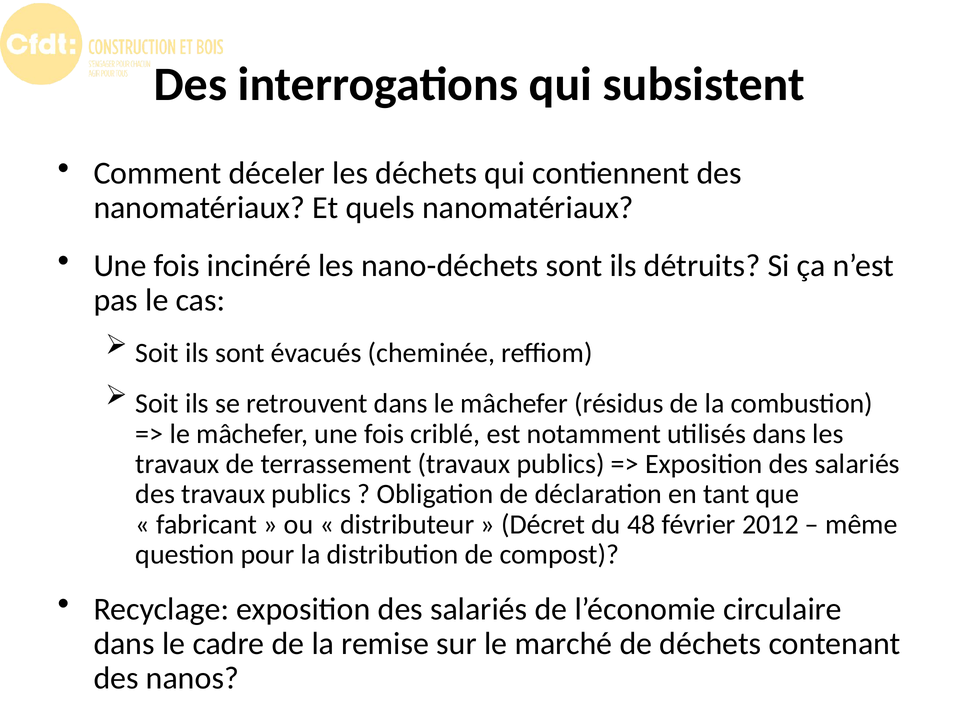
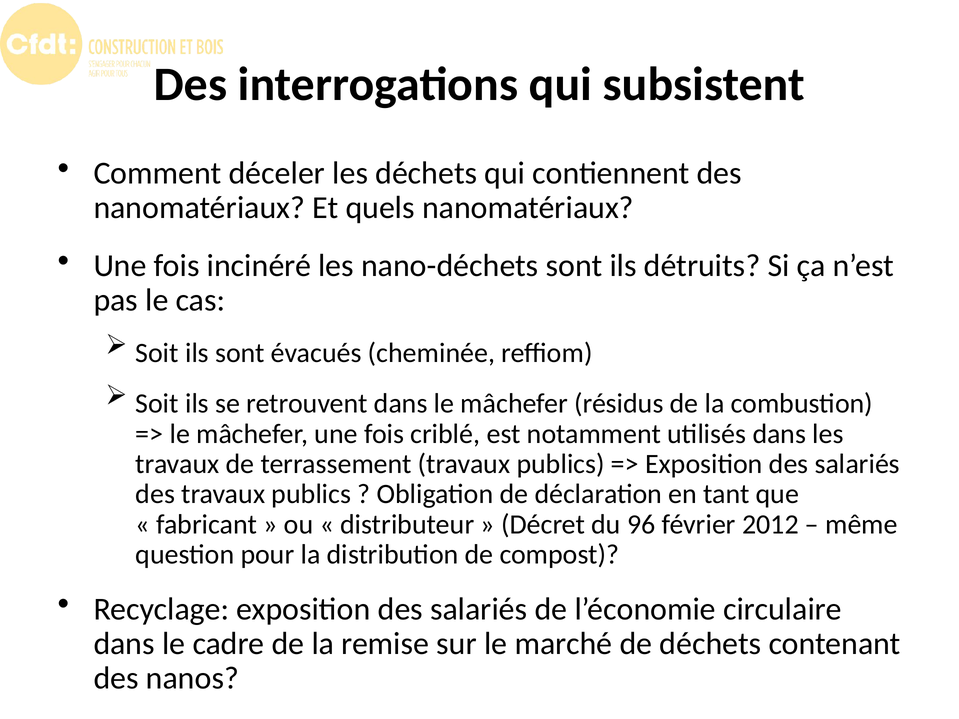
48: 48 -> 96
